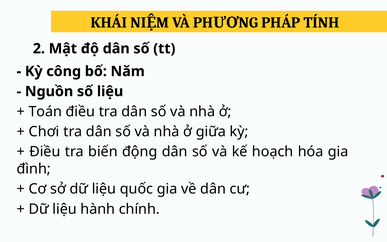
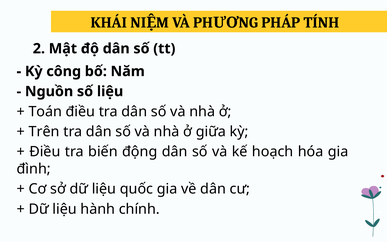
Chơi: Chơi -> Trên
